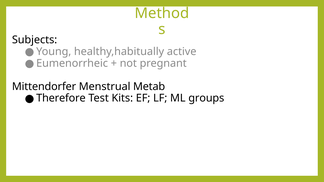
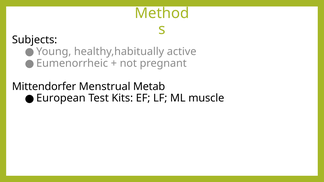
Therefore: Therefore -> European
groups: groups -> muscle
